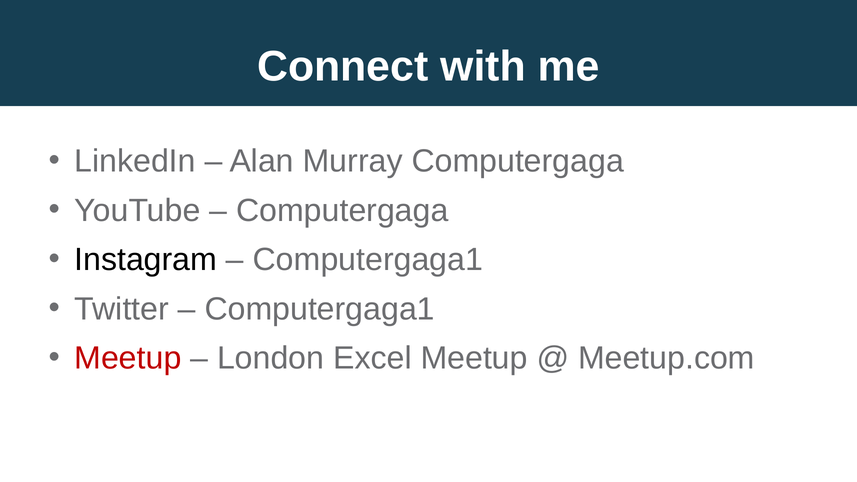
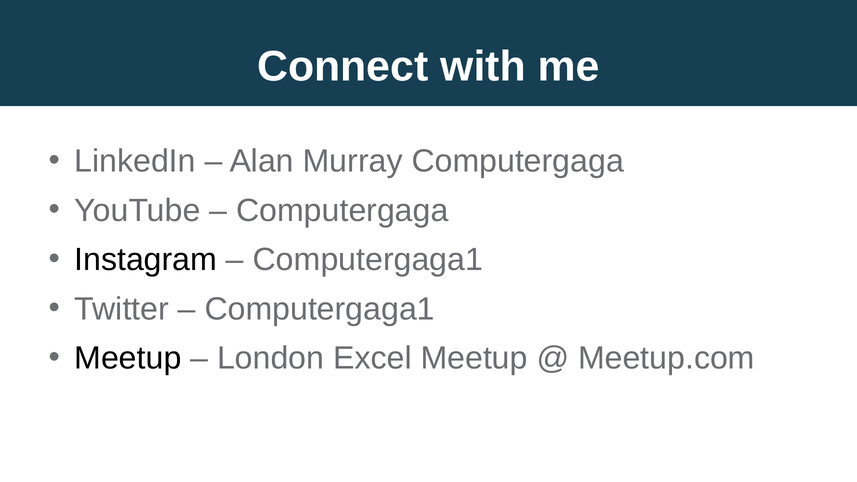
Meetup at (128, 358) colour: red -> black
